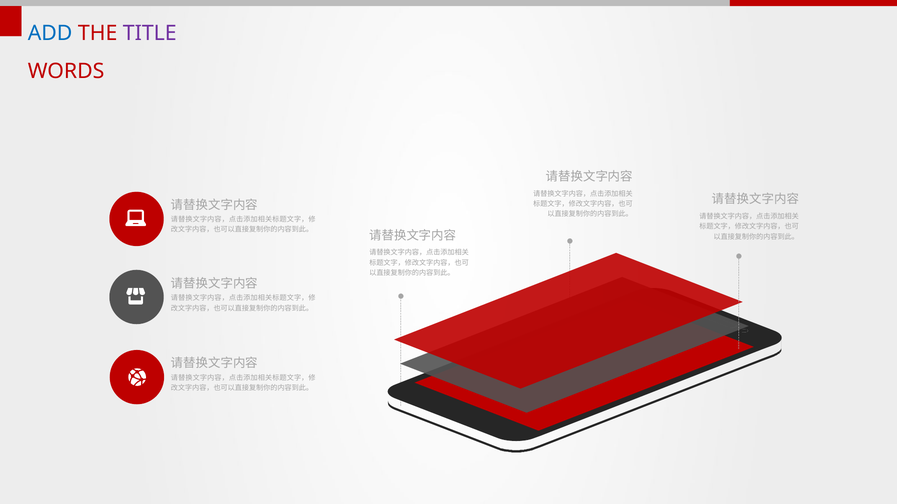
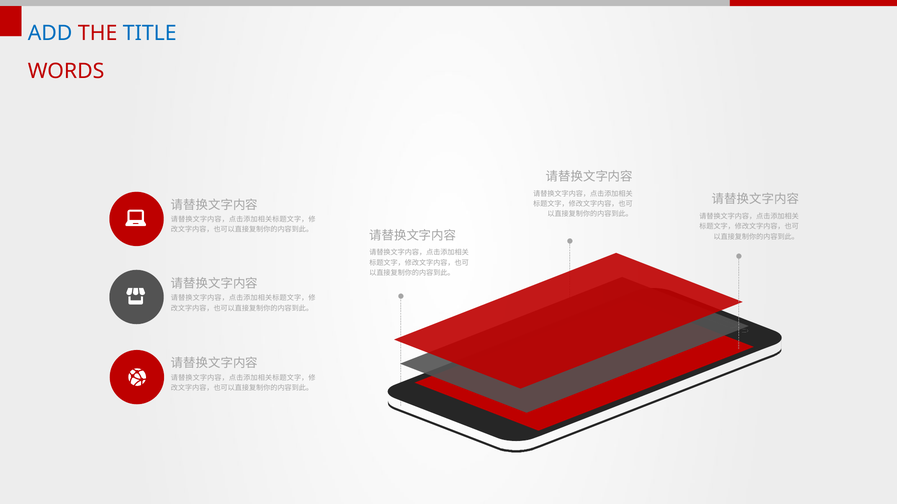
TITLE colour: purple -> blue
